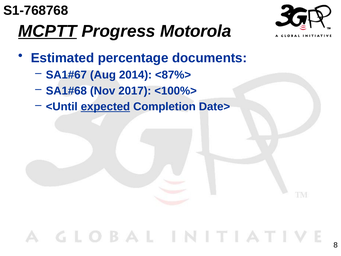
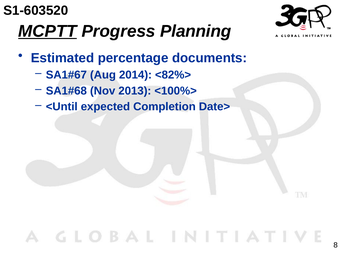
S1-768768: S1-768768 -> S1-603520
Motorola: Motorola -> Planning
<87%>: <87%> -> <82%>
2017: 2017 -> 2013
expected underline: present -> none
